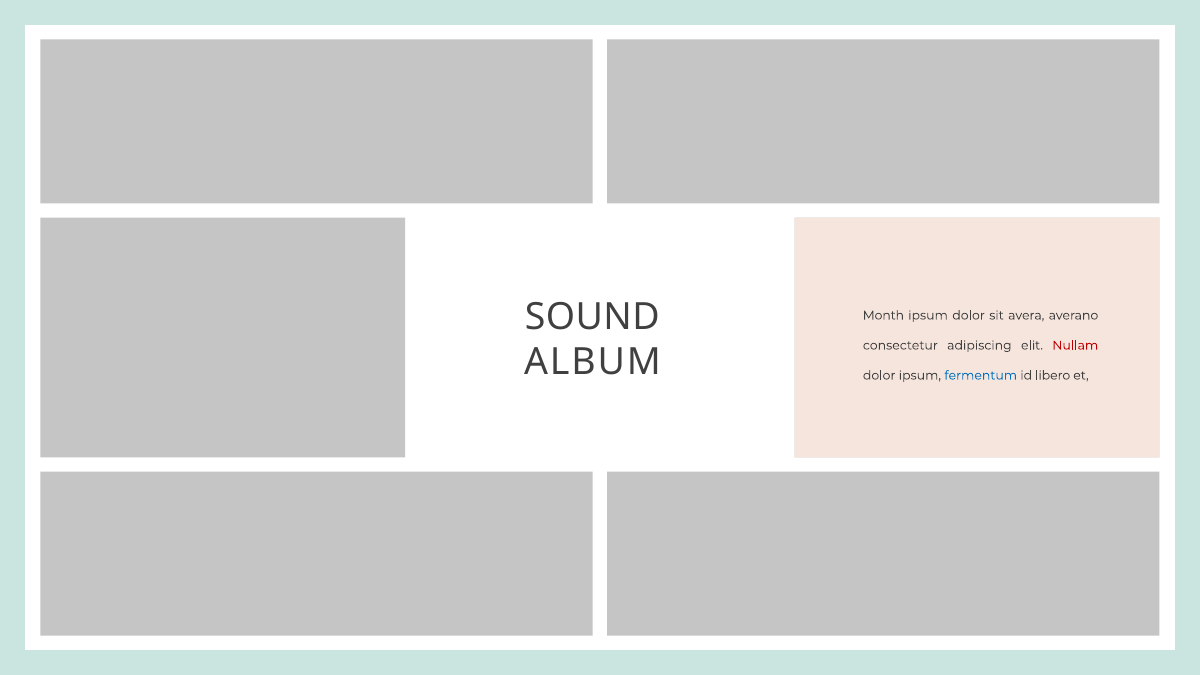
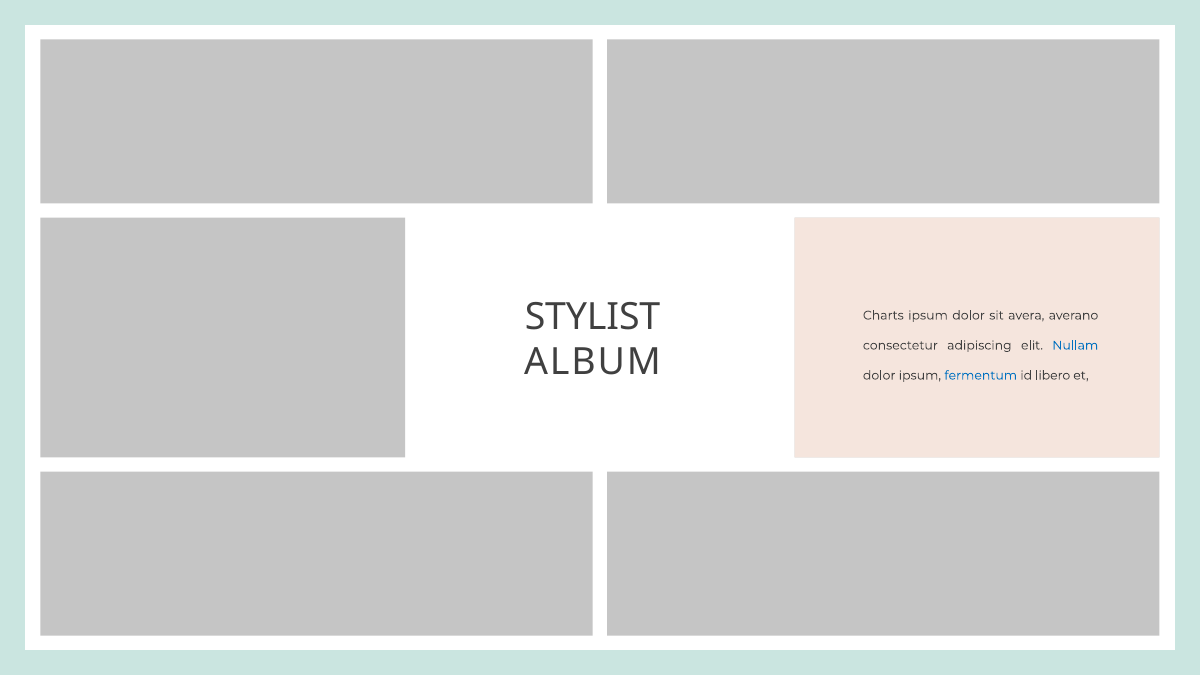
SOUND: SOUND -> STYLIST
Month: Month -> Charts
Nullam at (1075, 345) colour: red -> blue
